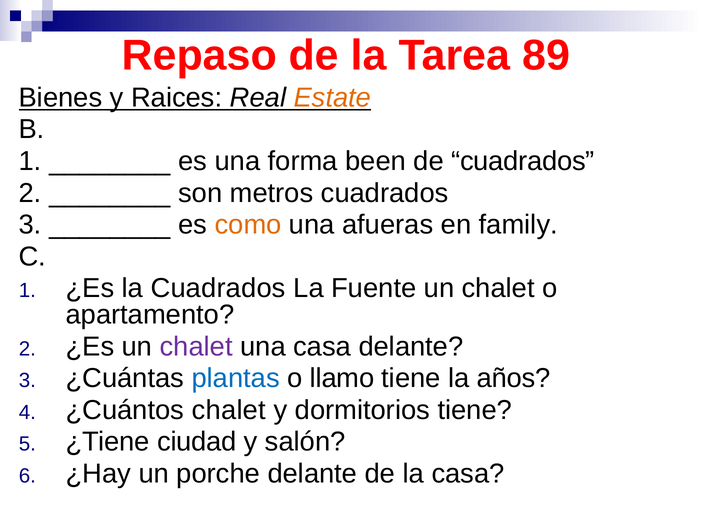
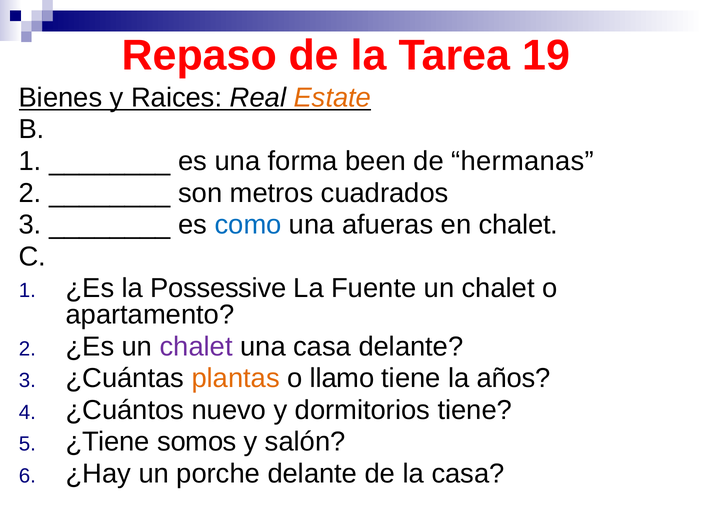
89: 89 -> 19
de cuadrados: cuadrados -> hermanas
como colour: orange -> blue
en family: family -> chalet
la Cuadrados: Cuadrados -> Possessive
plantas colour: blue -> orange
¿Cuántos chalet: chalet -> nuevo
ciudad: ciudad -> somos
